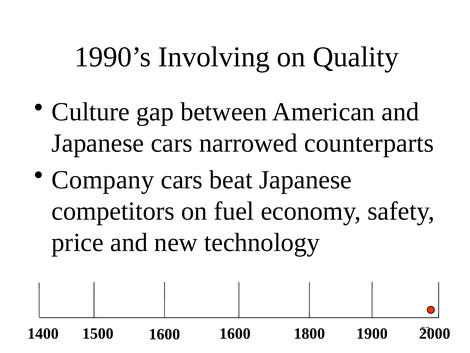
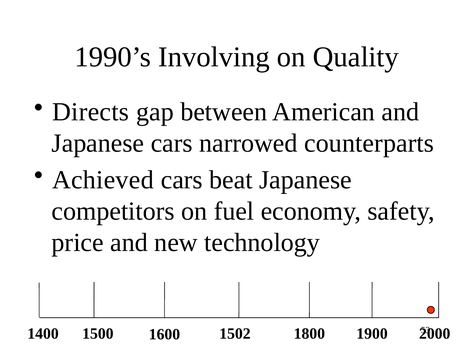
Culture: Culture -> Directs
Company: Company -> Achieved
1600 1600: 1600 -> 1502
